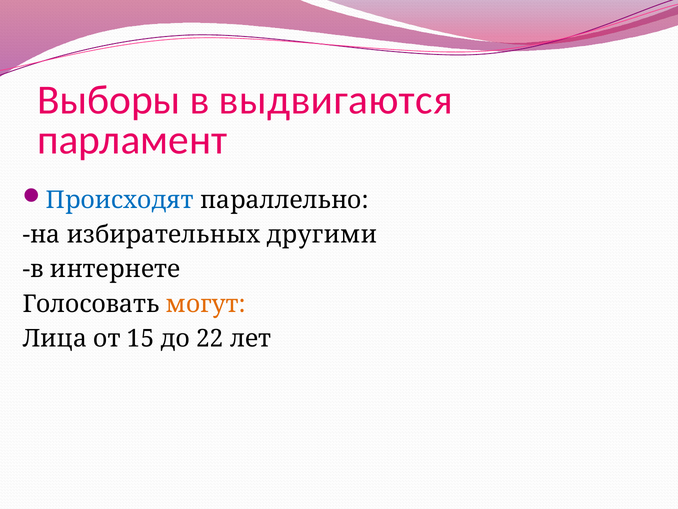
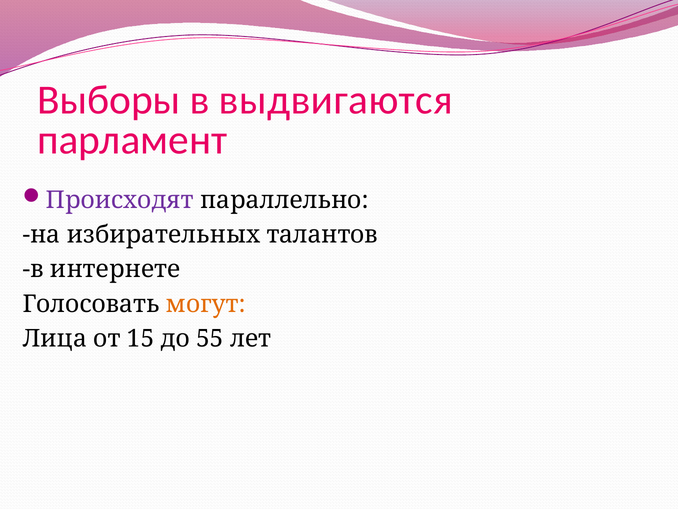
Происходят colour: blue -> purple
другими: другими -> талантов
22: 22 -> 55
